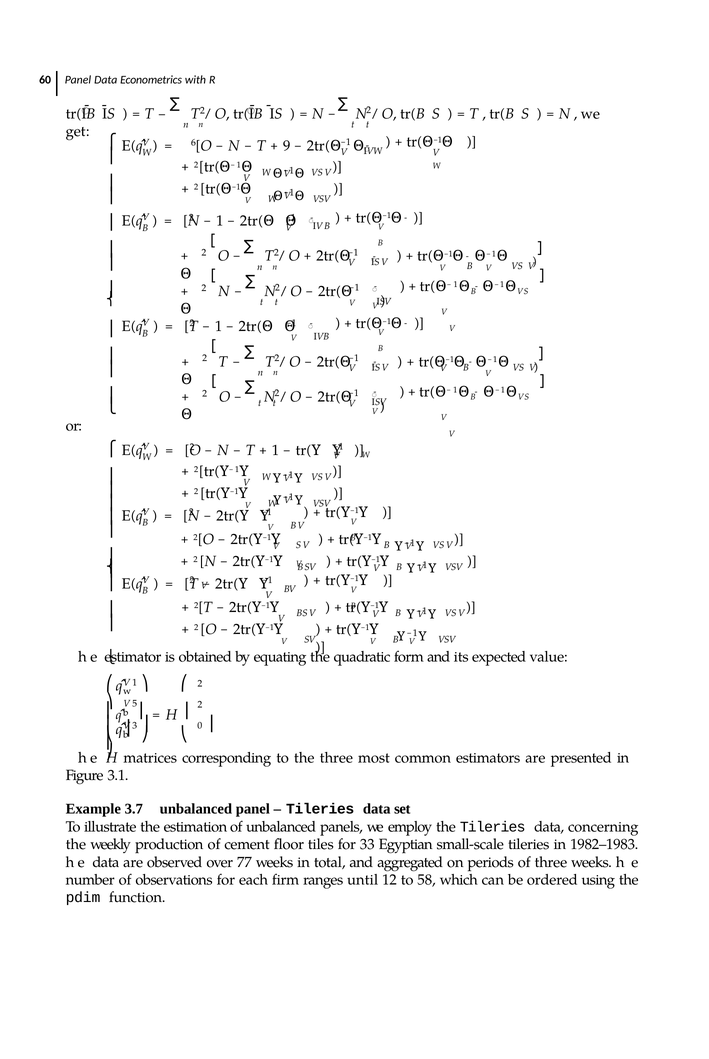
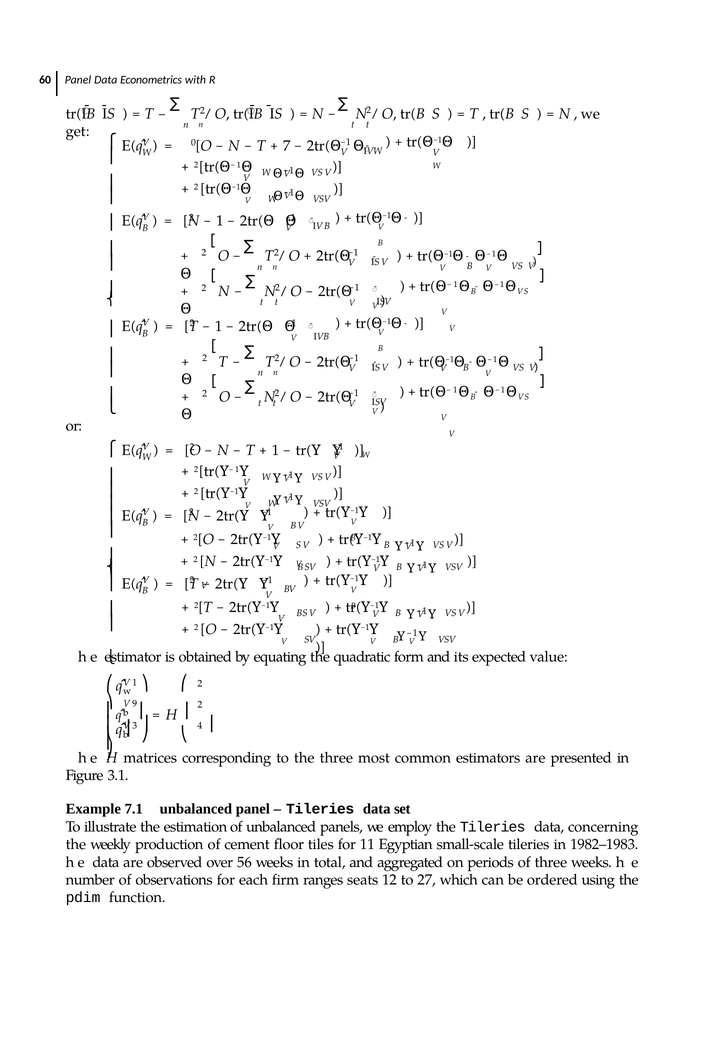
9: 9 -> 7
6: 6 -> 0
5: 5 -> 9
0: 0 -> 4
3.7: 3.7 -> 7.1
33: 33 -> 11
77: 77 -> 56
until: until -> seats
58: 58 -> 27
